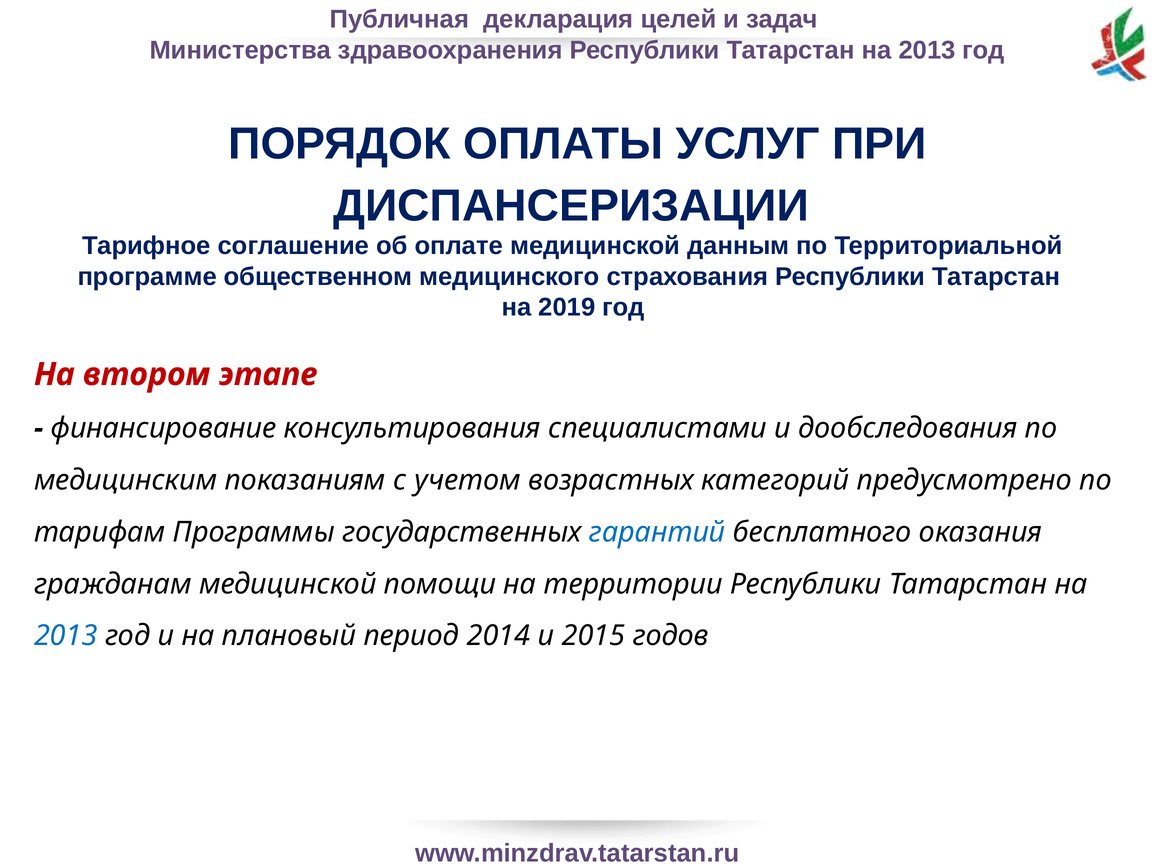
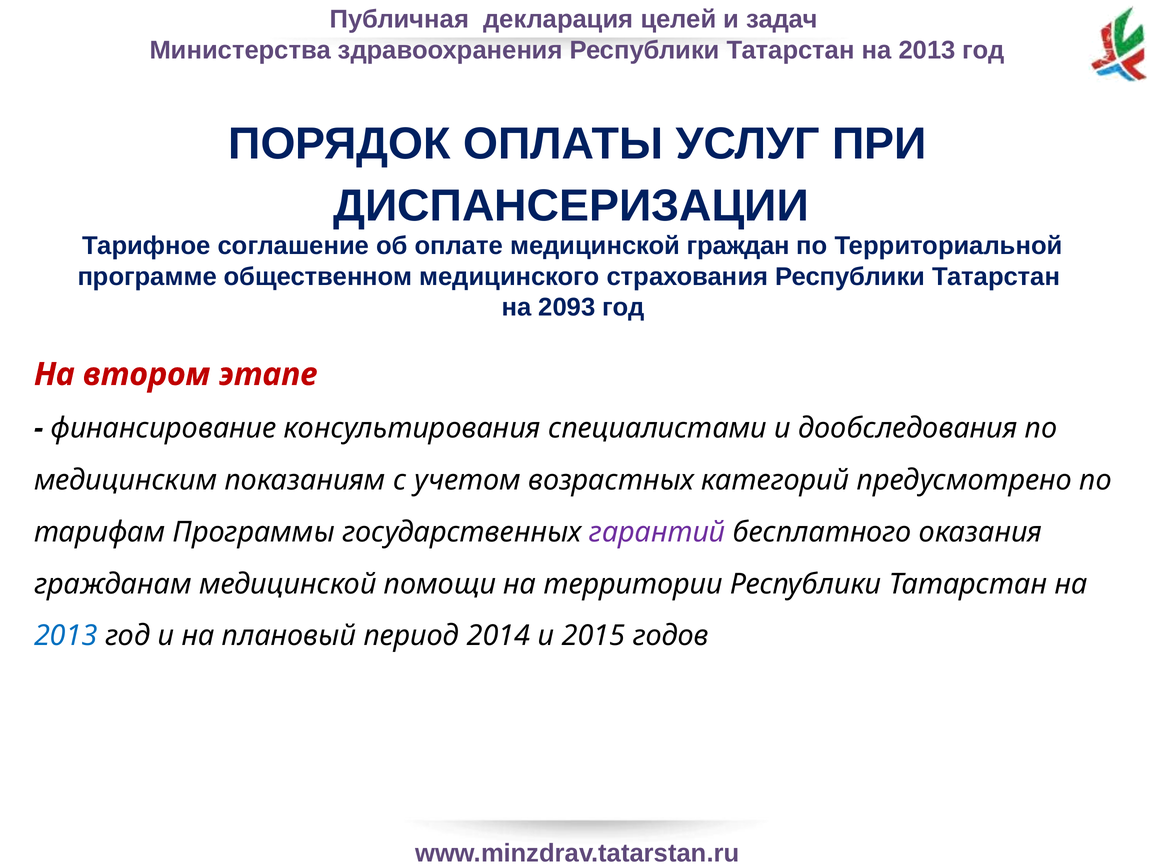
данным: данным -> граждан
2019: 2019 -> 2093
гарантий colour: blue -> purple
